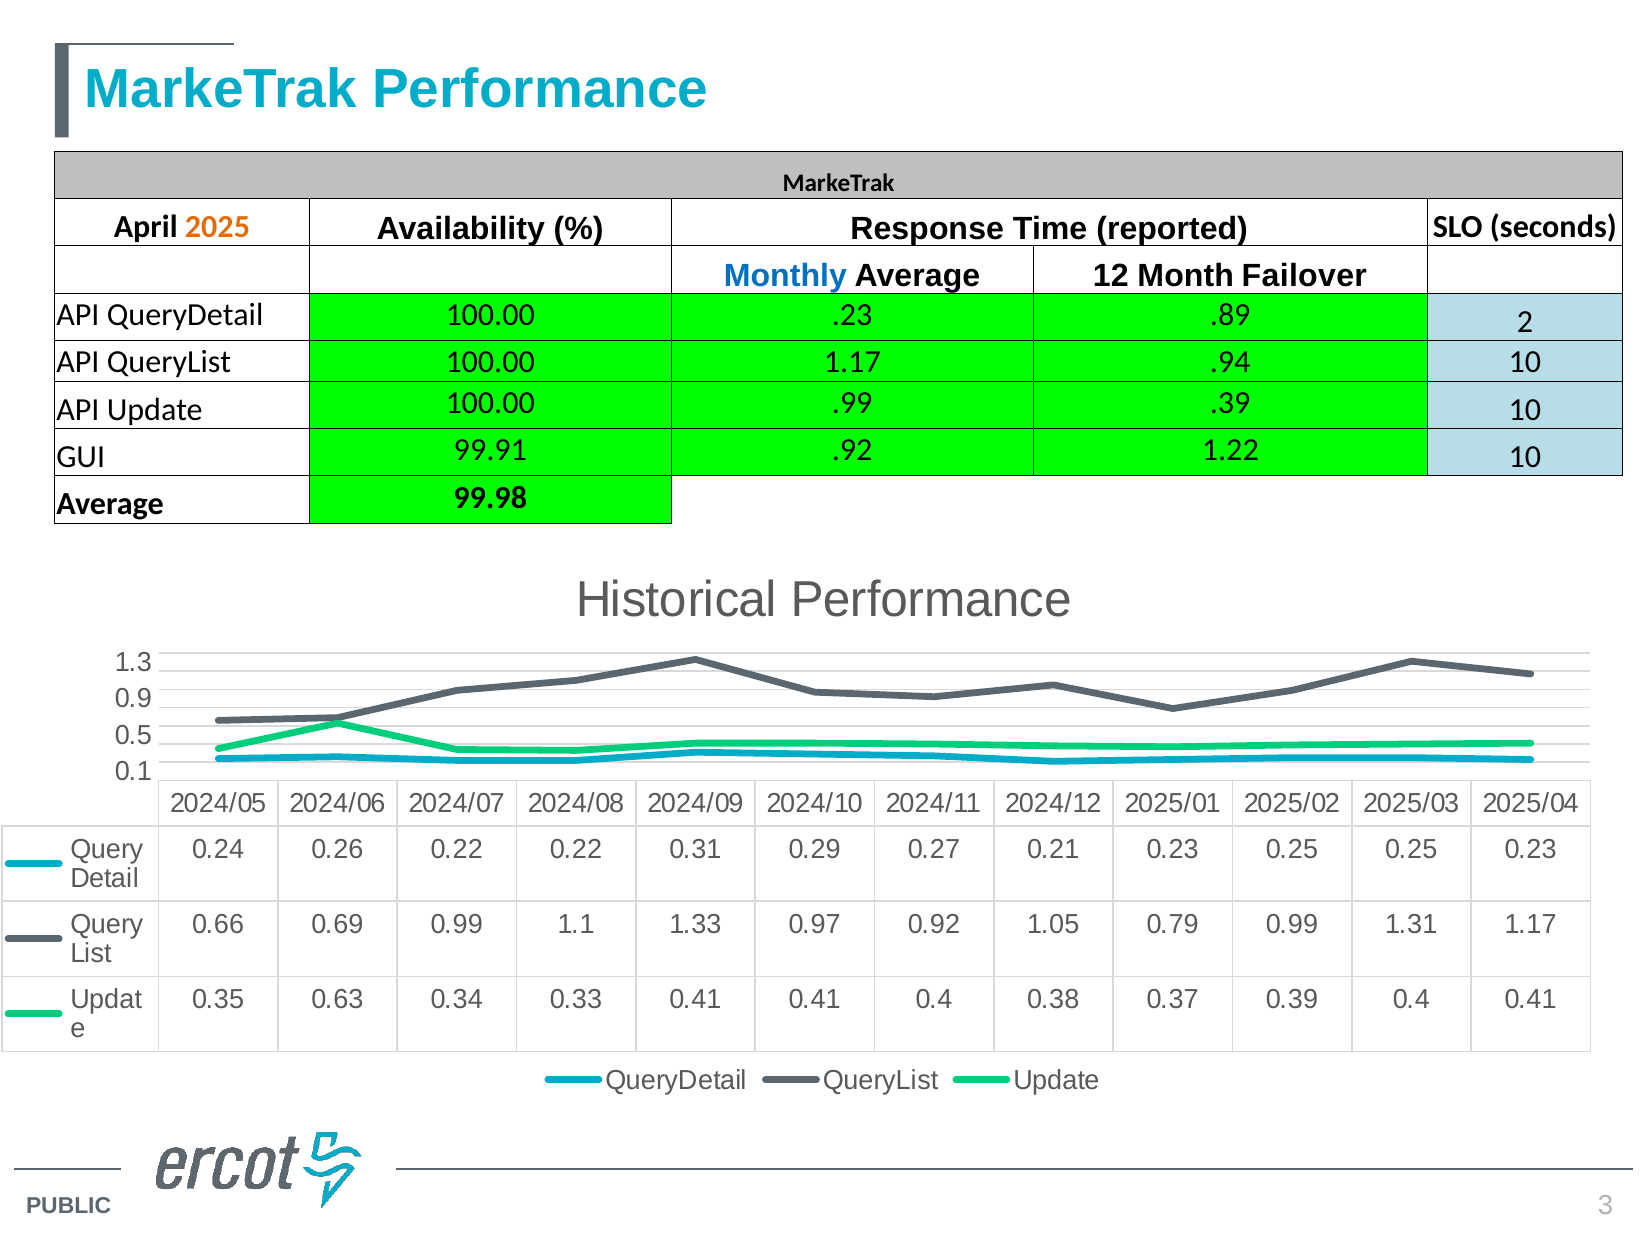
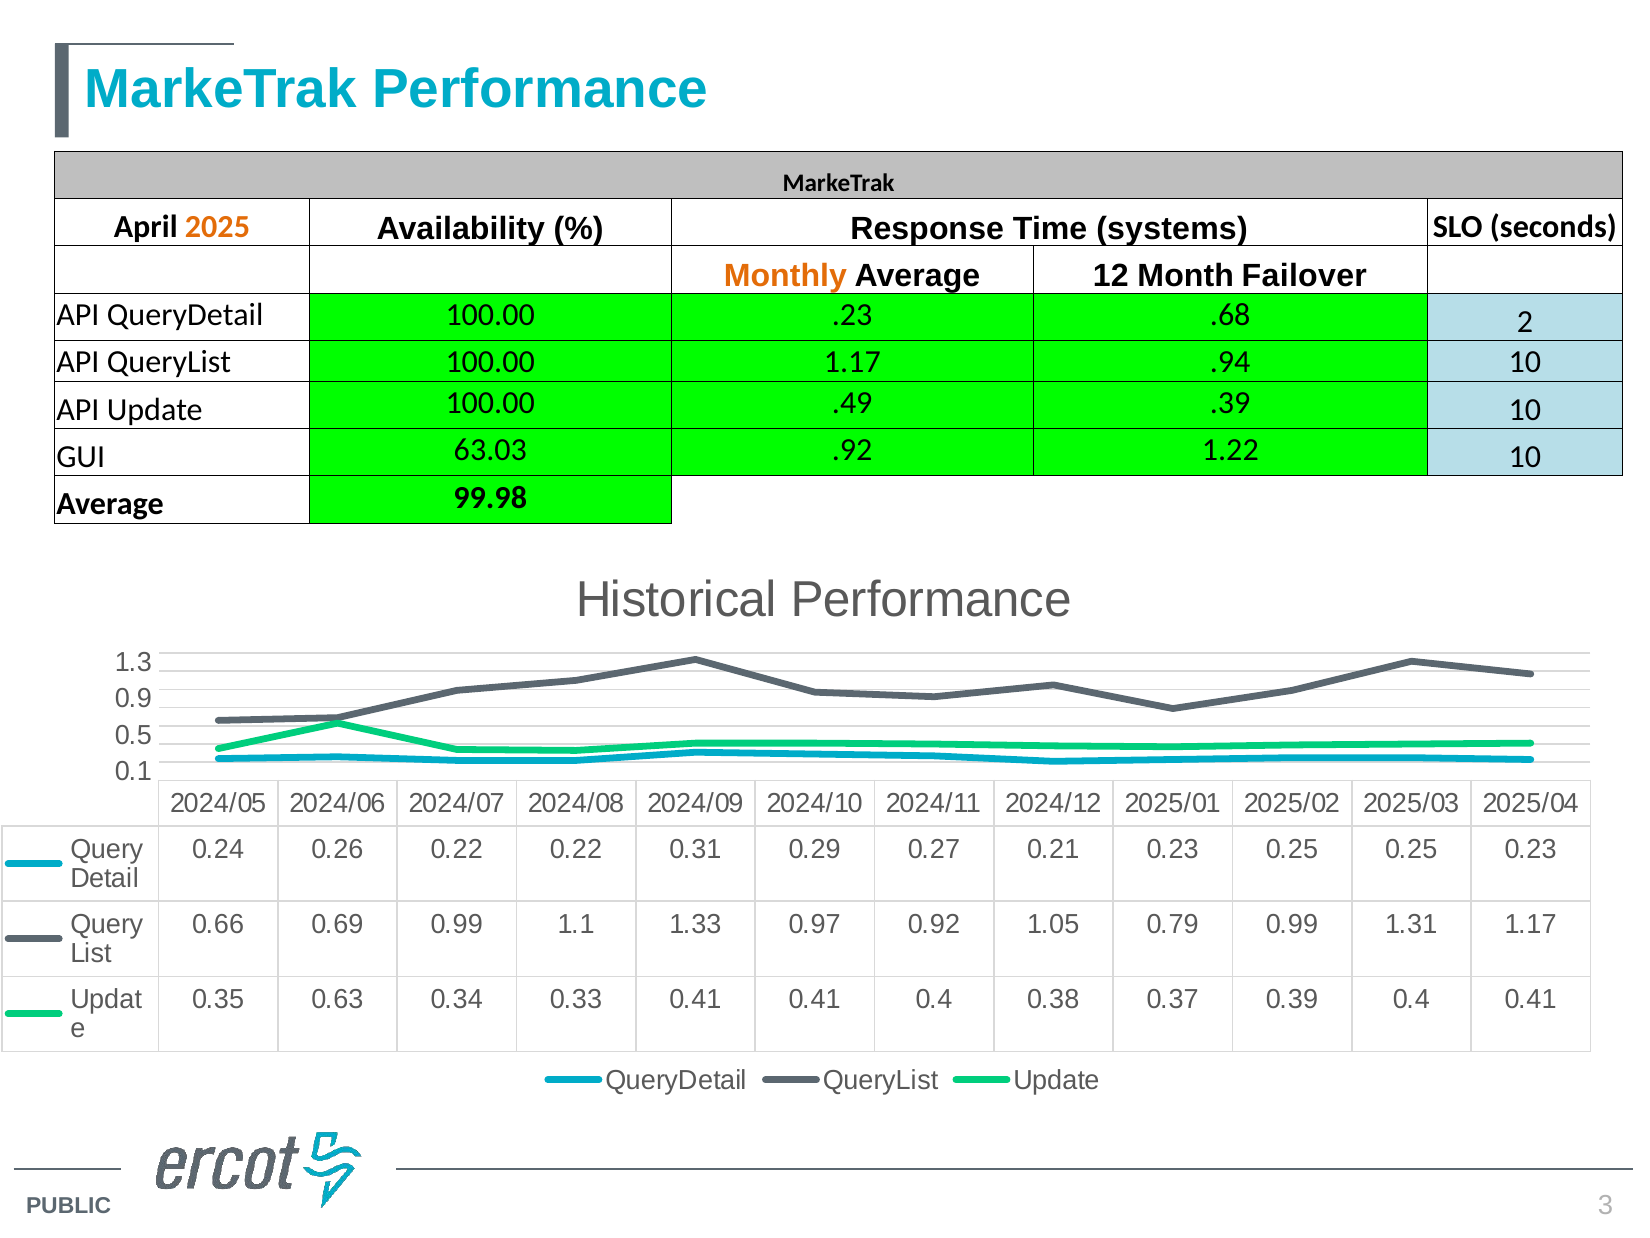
reported: reported -> systems
Monthly colour: blue -> orange
.89: .89 -> .68
.99: .99 -> .49
99.91: 99.91 -> 63.03
